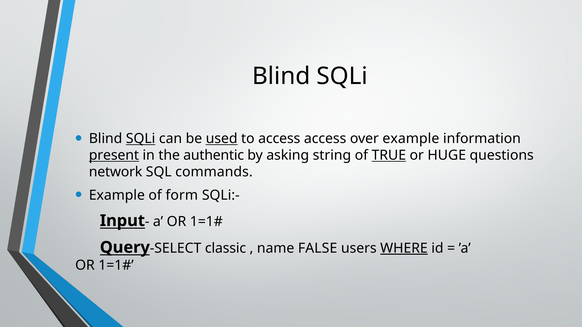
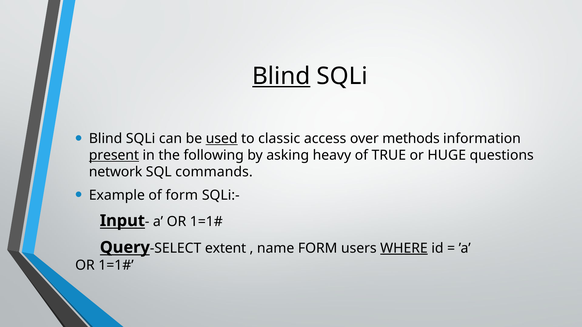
Blind at (281, 76) underline: none -> present
SQLi at (141, 139) underline: present -> none
to access: access -> classic
over example: example -> methods
authentic: authentic -> following
string: string -> heavy
TRUE underline: present -> none
classic: classic -> extent
name FALSE: FALSE -> FORM
